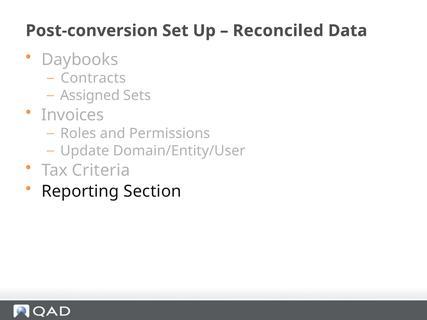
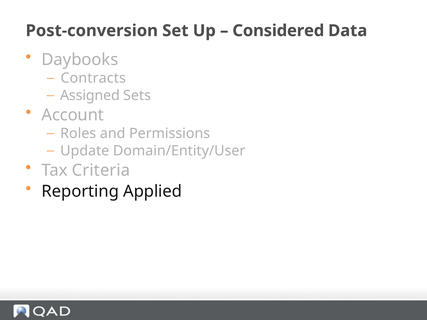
Reconciled: Reconciled -> Considered
Invoices: Invoices -> Account
Section: Section -> Applied
